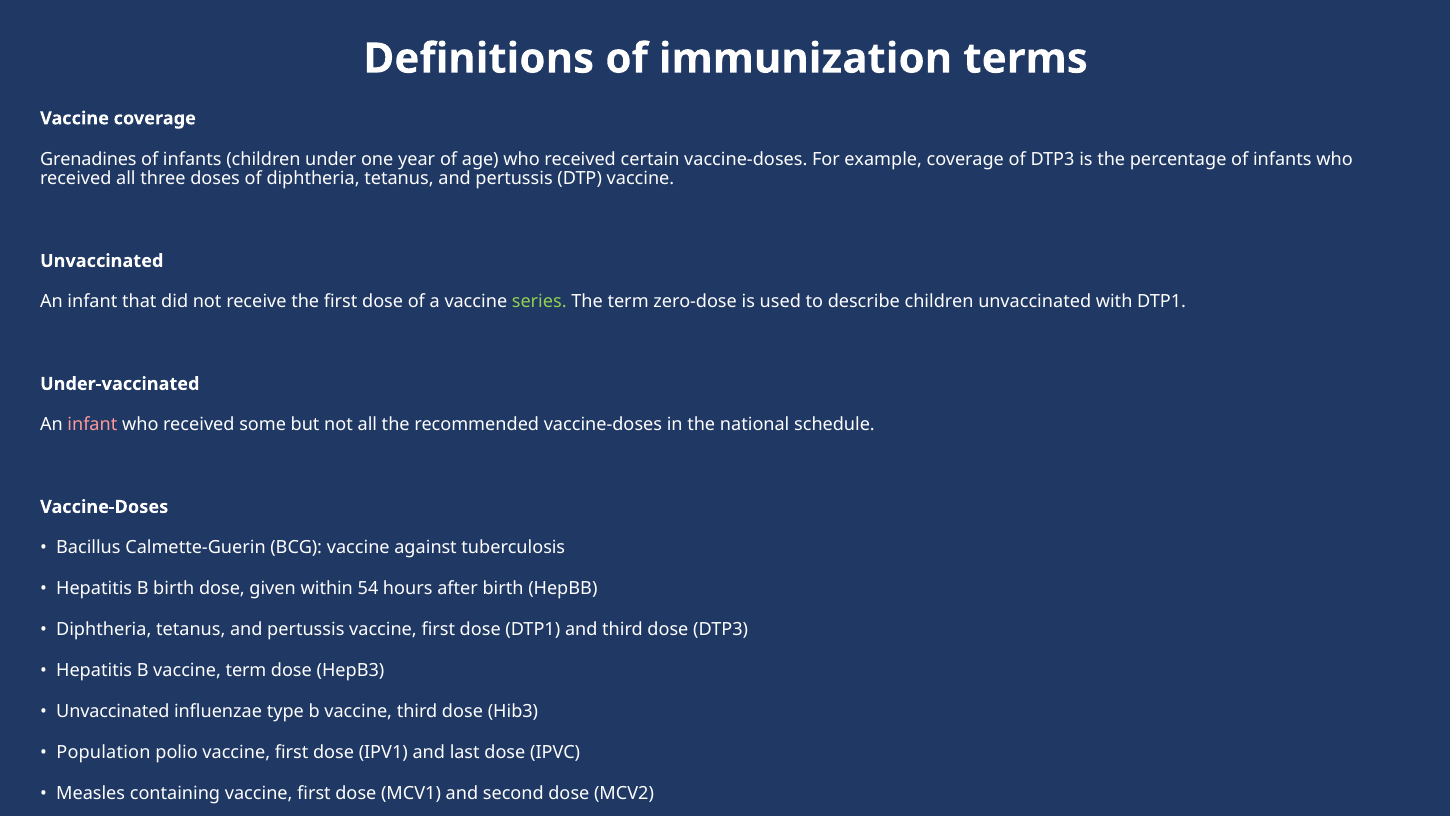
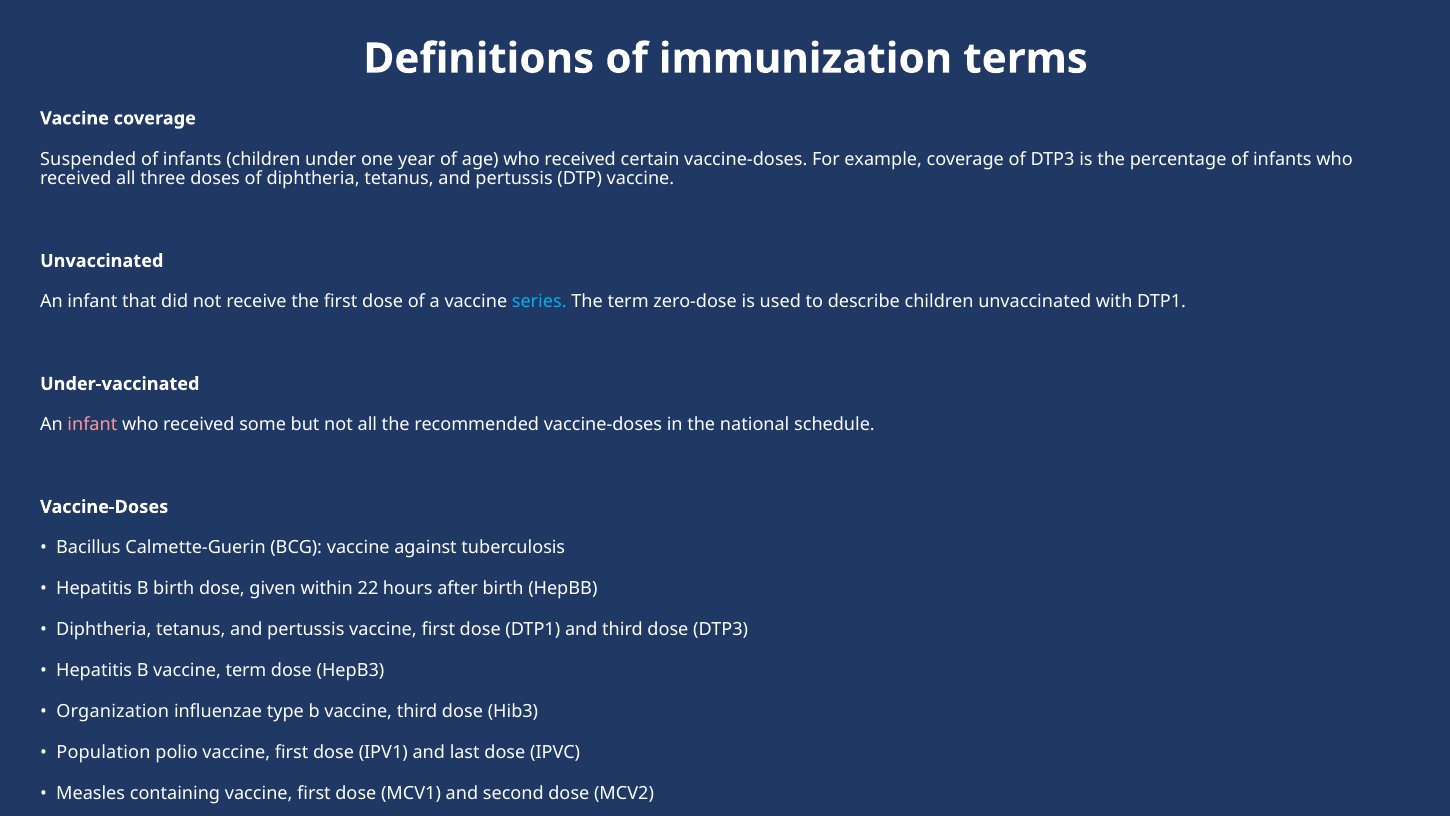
Grenadines: Grenadines -> Suspended
series colour: light green -> light blue
54: 54 -> 22
Unvaccinated at (113, 712): Unvaccinated -> Organization
